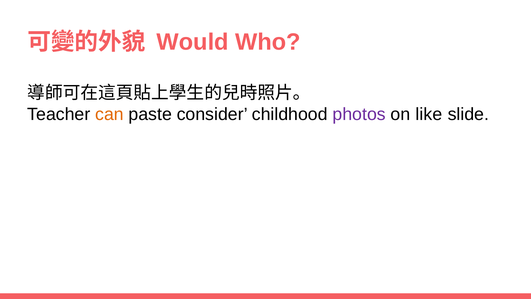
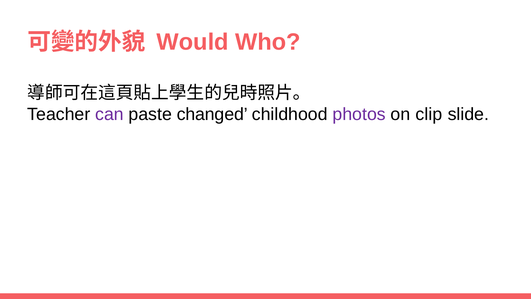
can colour: orange -> purple
consider: consider -> changed
like: like -> clip
